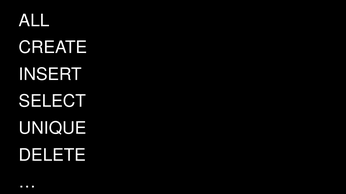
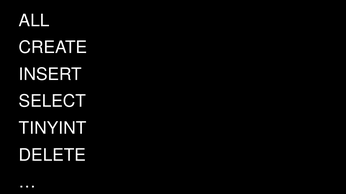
UNIQUE: UNIQUE -> TINYINT
